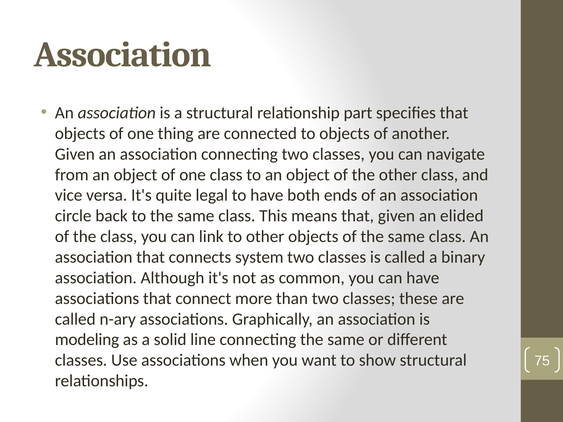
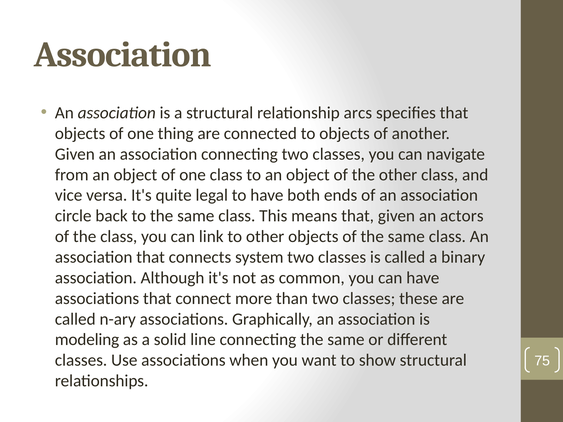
part: part -> arcs
elided: elided -> actors
